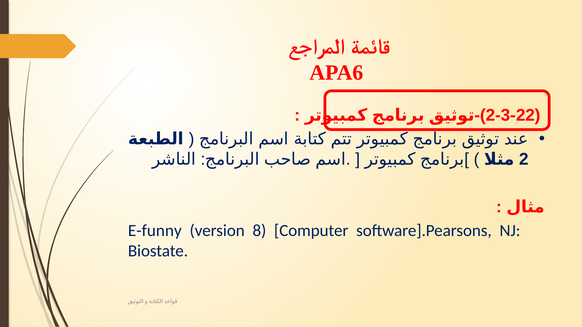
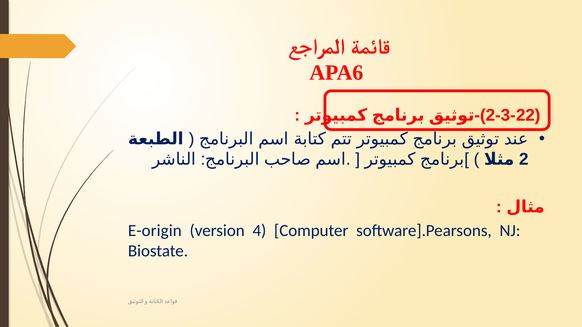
E-funny: E-funny -> E-origin
8: 8 -> 4
